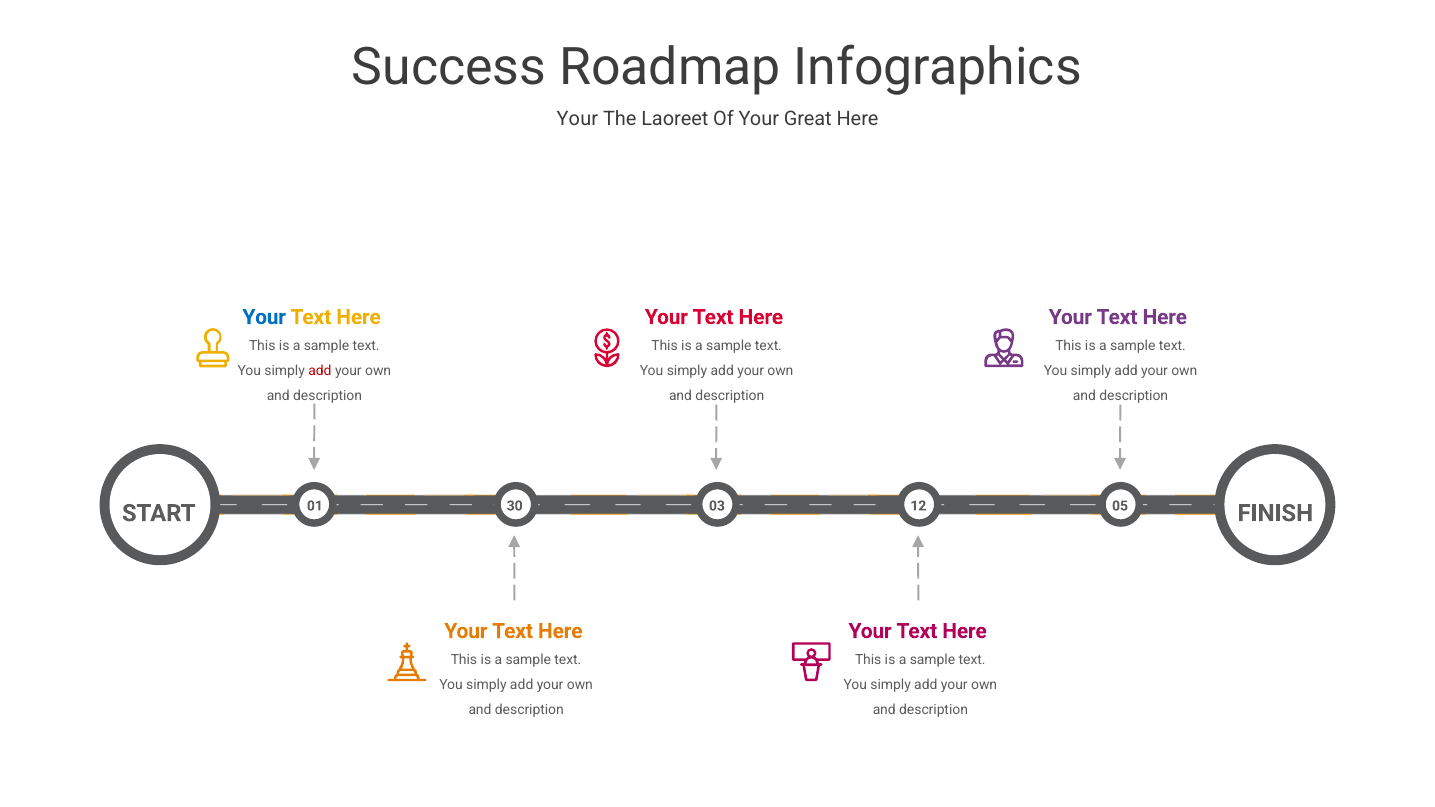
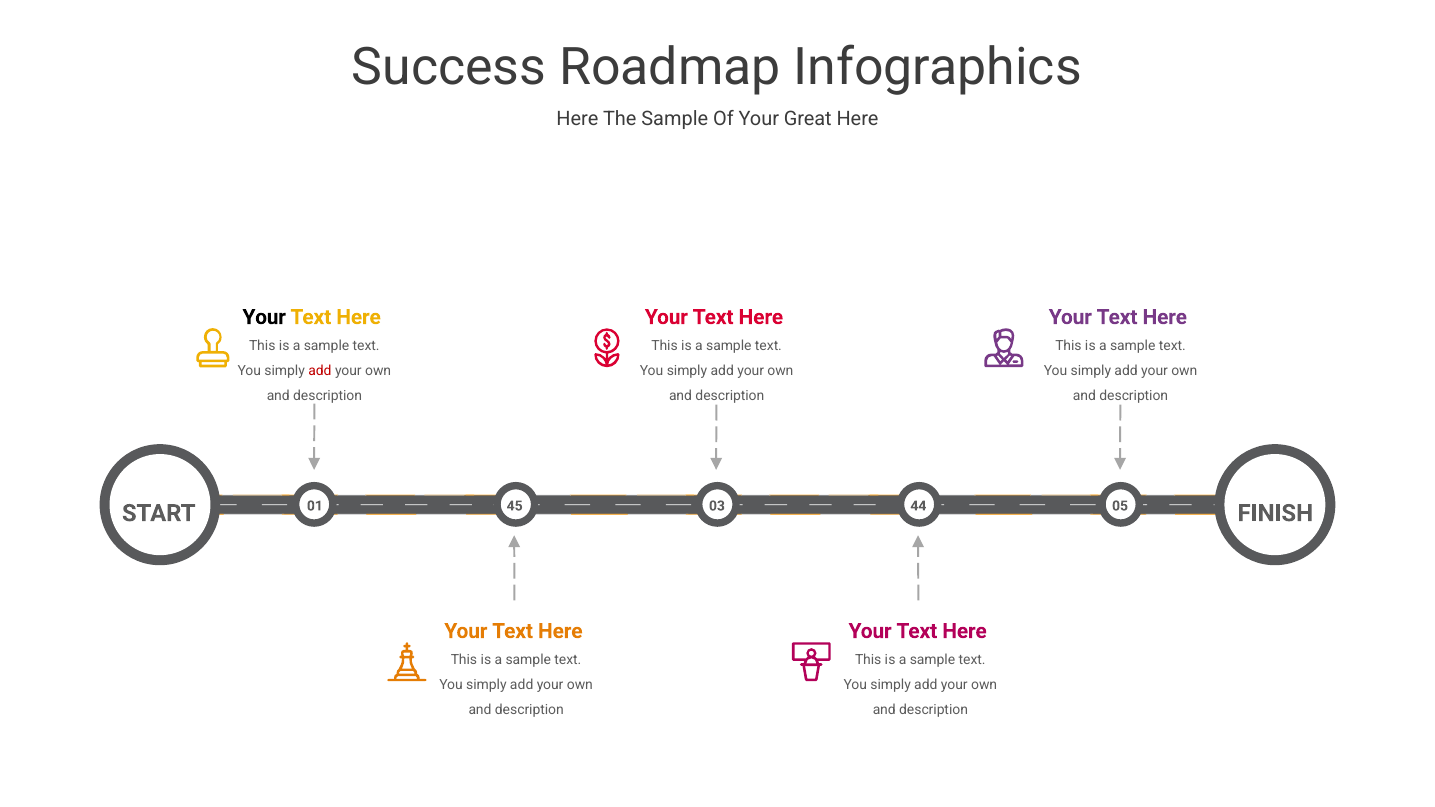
Your at (577, 119): Your -> Here
The Laoreet: Laoreet -> Sample
Your at (264, 317) colour: blue -> black
30: 30 -> 45
12: 12 -> 44
